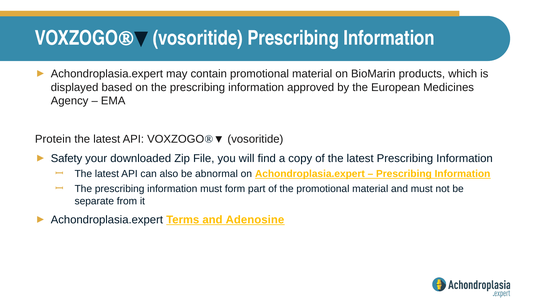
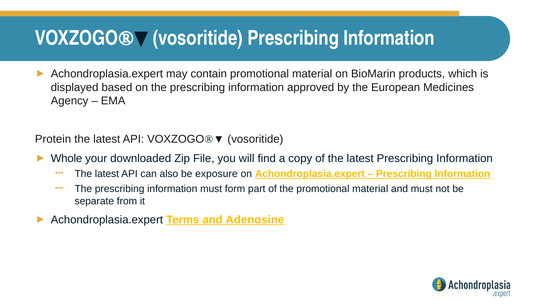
Safety: Safety -> Whole
abnormal: abnormal -> exposure
